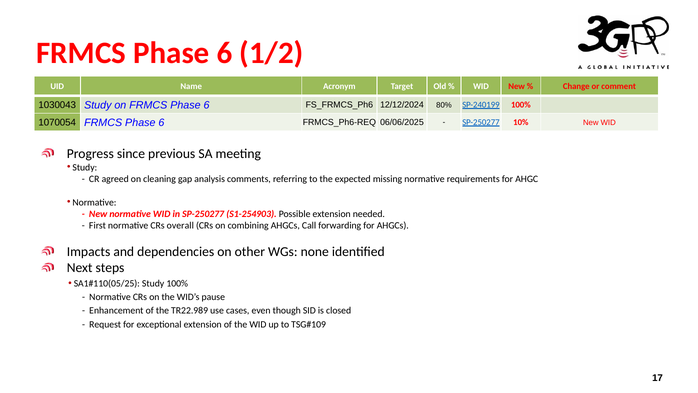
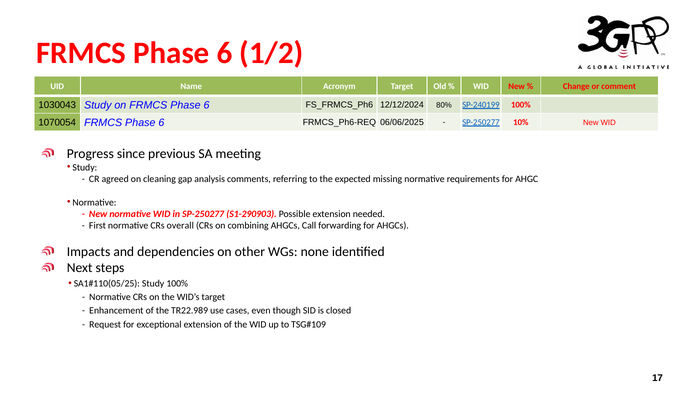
S1-254903: S1-254903 -> S1-290903
WID’s pause: pause -> target
